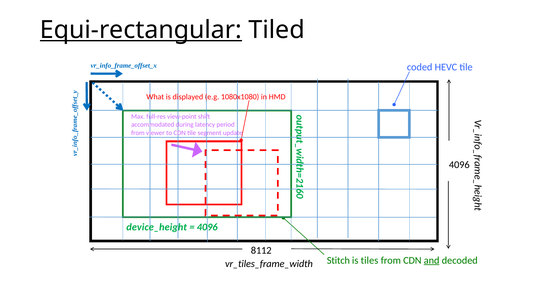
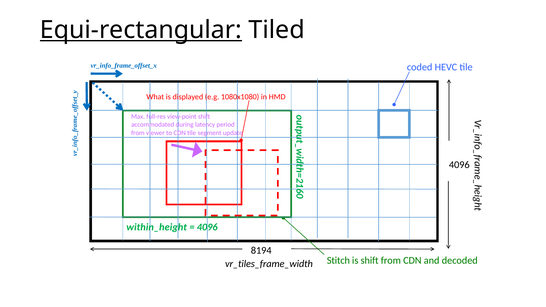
device_height: device_height -> within_height
8112: 8112 -> 8194
is tiles: tiles -> shift
and underline: present -> none
